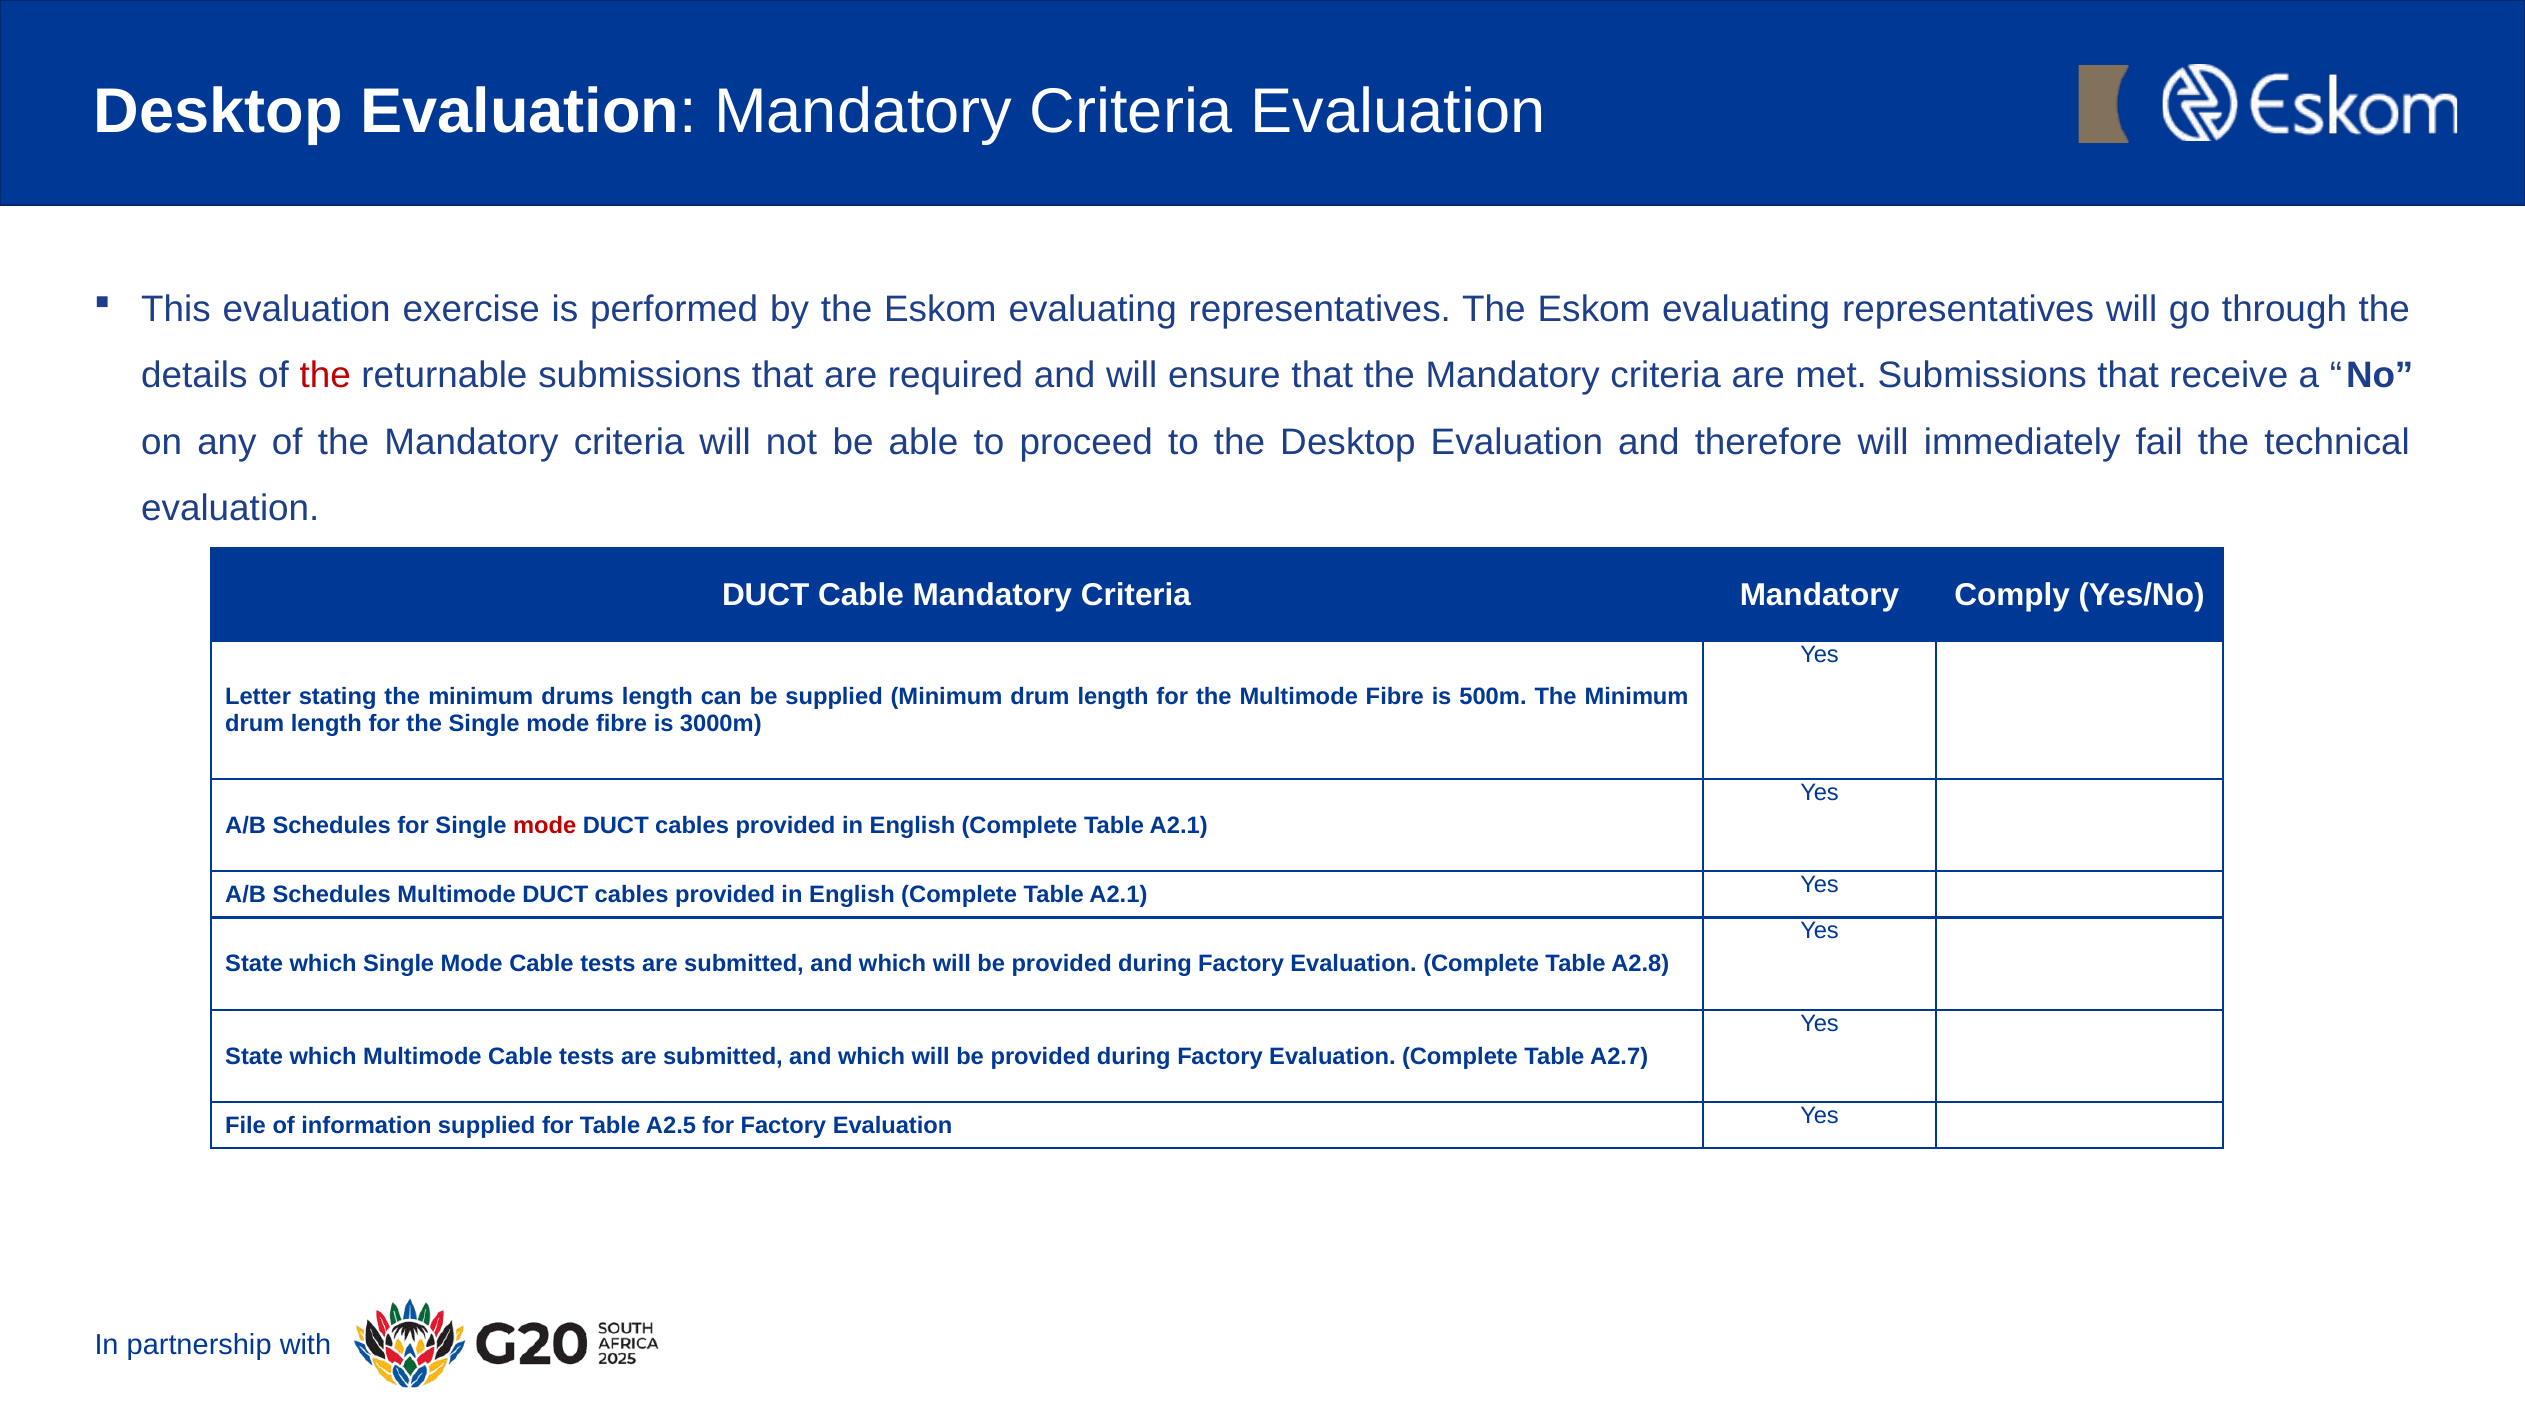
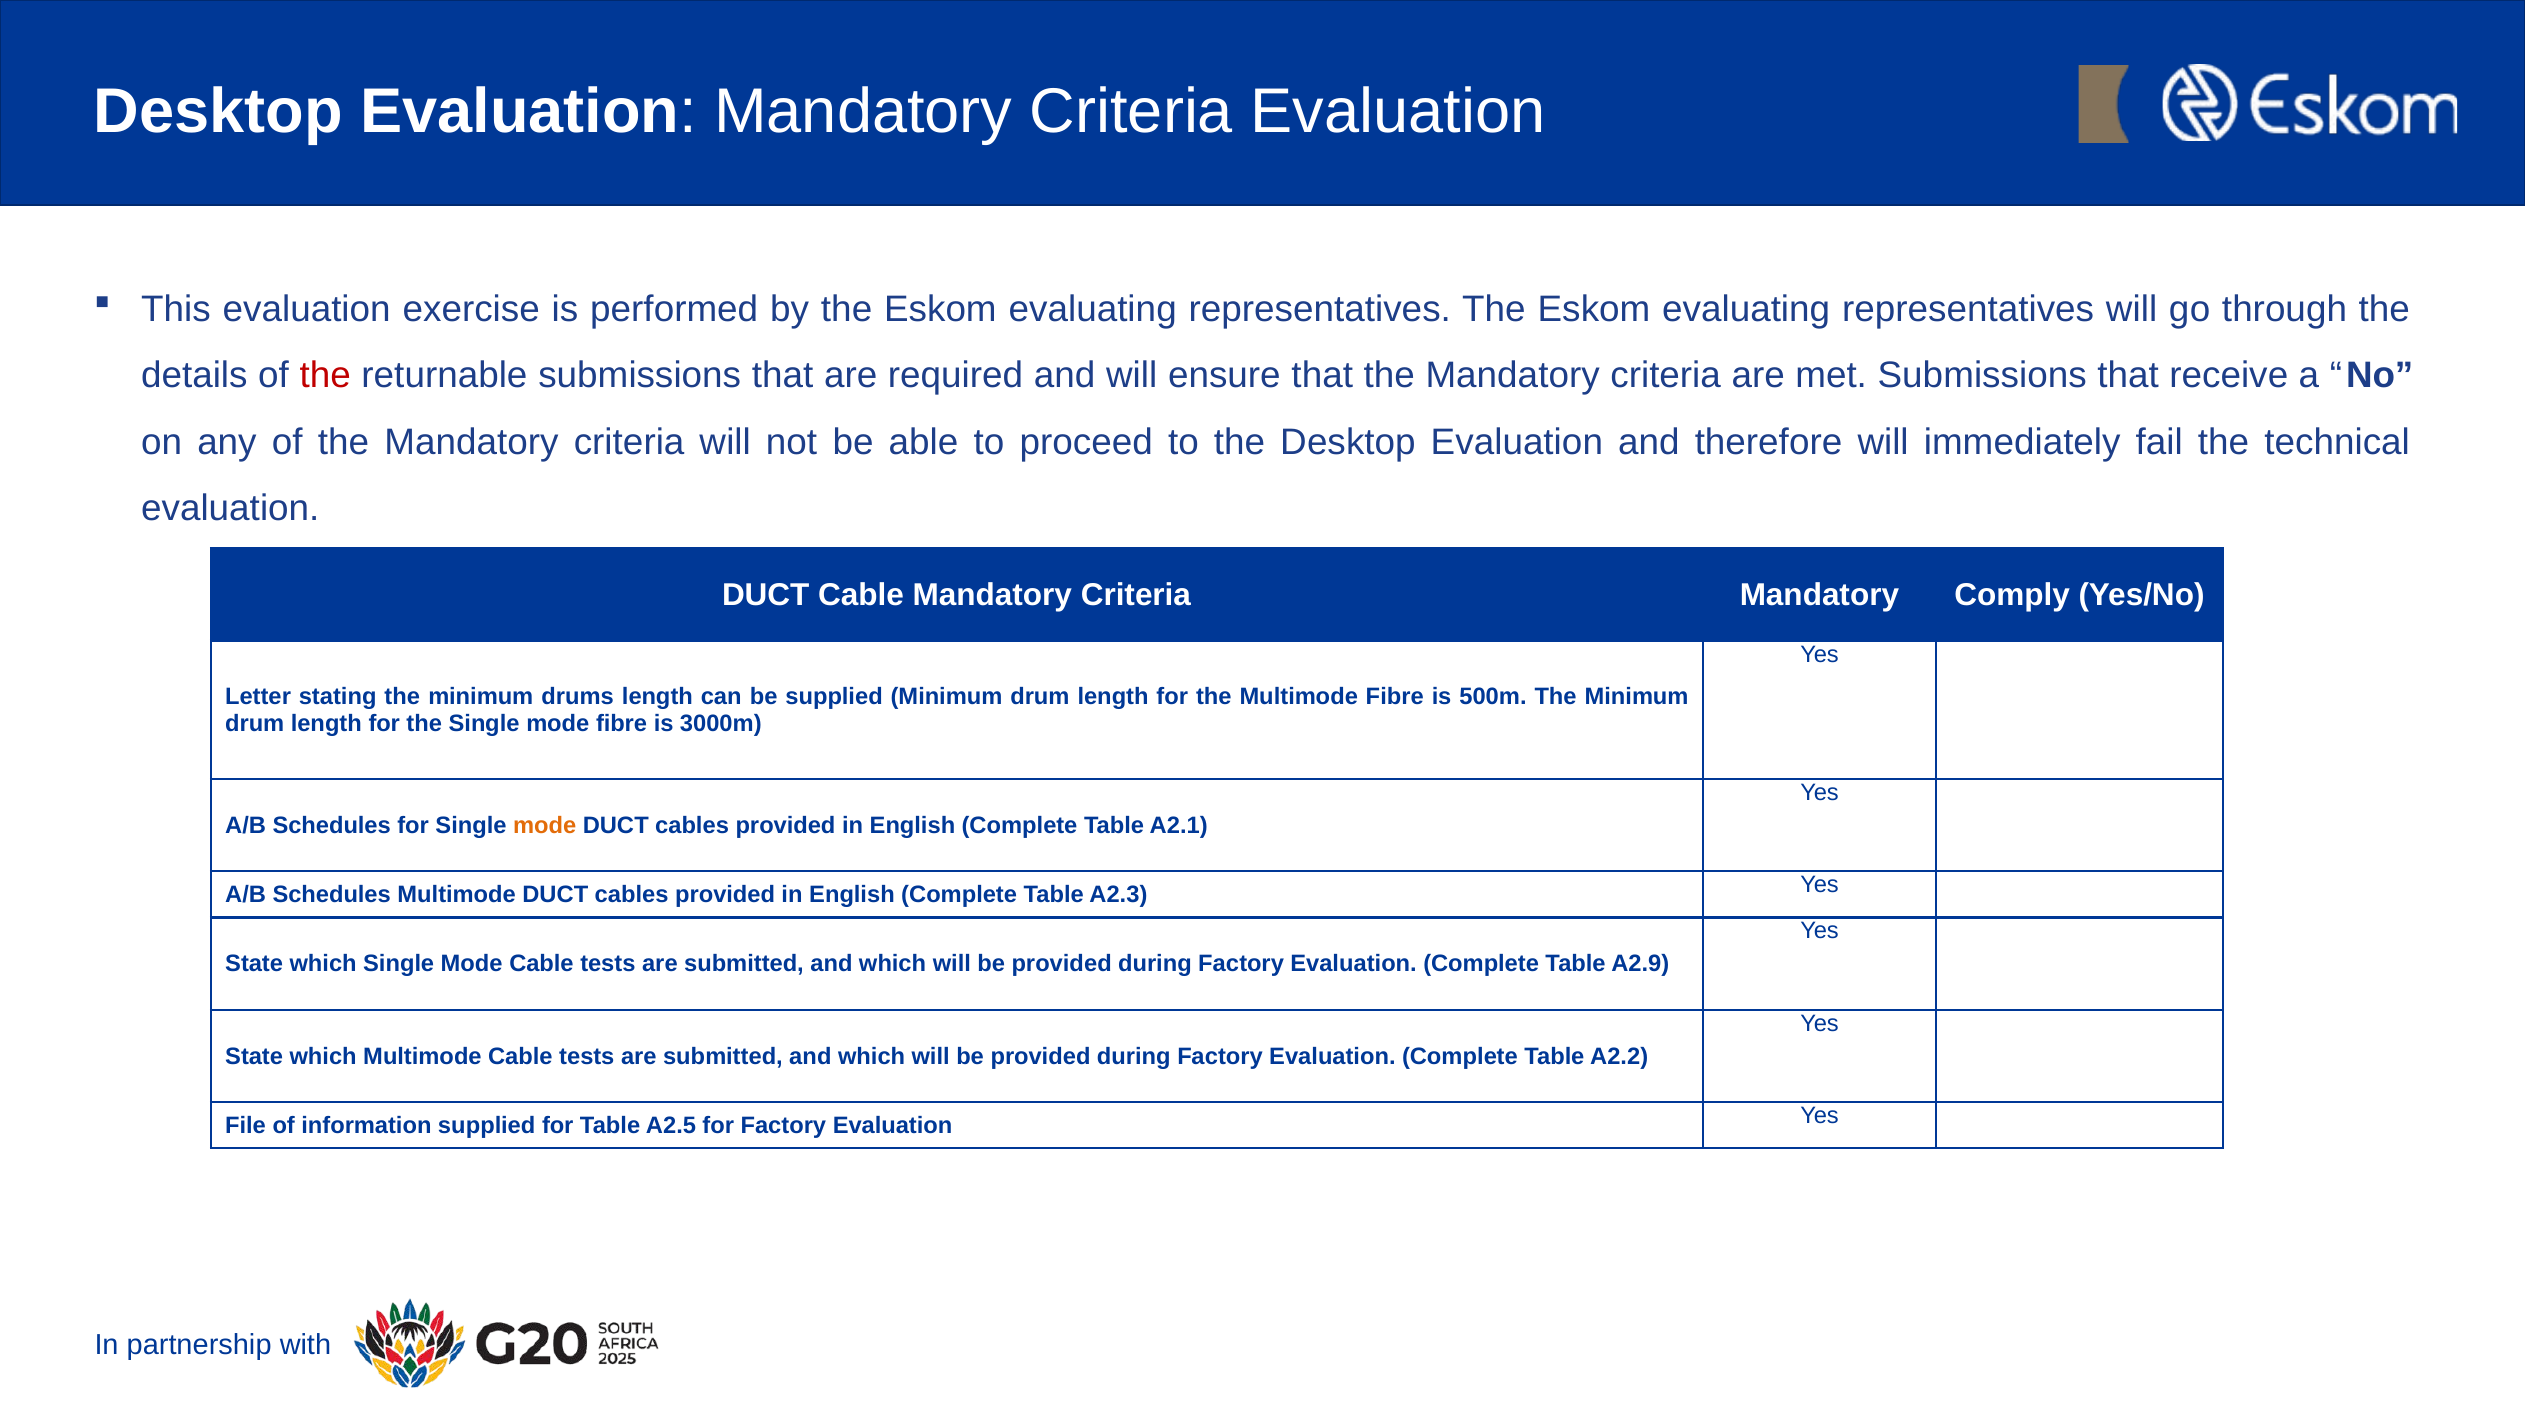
mode at (545, 826) colour: red -> orange
A2.1 at (1118, 895): A2.1 -> A2.3
A2.8: A2.8 -> A2.9
A2.7: A2.7 -> A2.2
